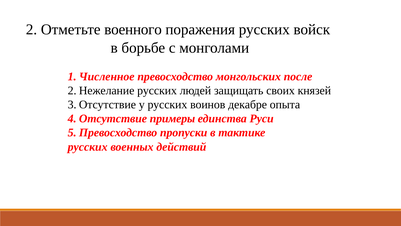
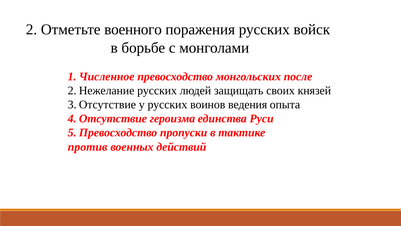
декабре: декабре -> ведения
примеры: примеры -> героизма
русских at (88, 147): русских -> против
